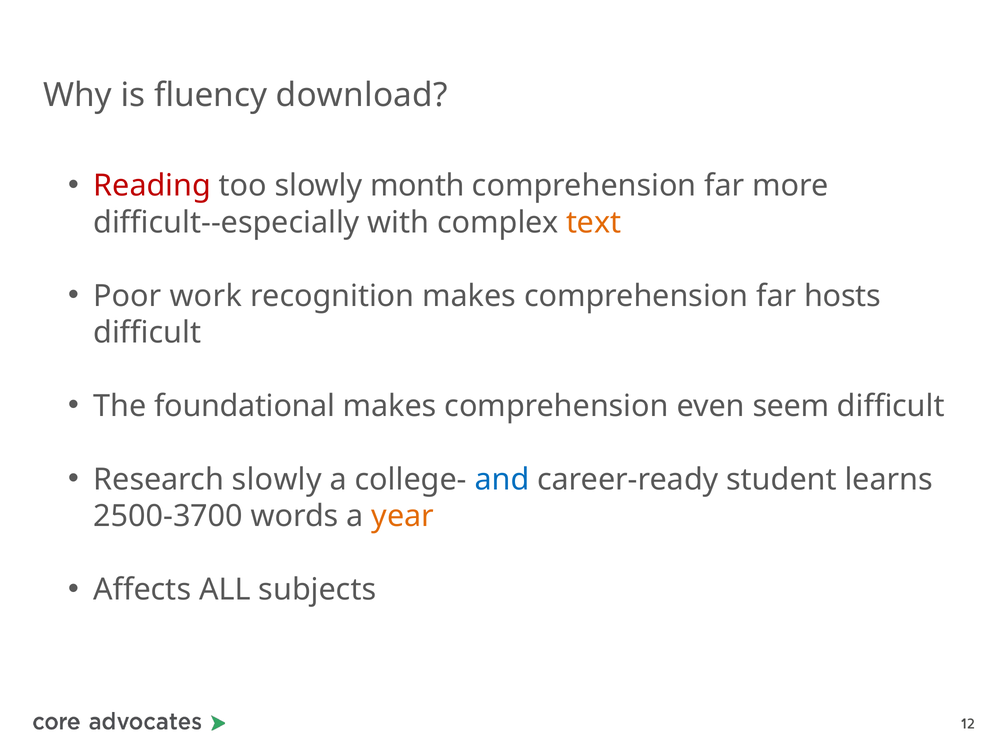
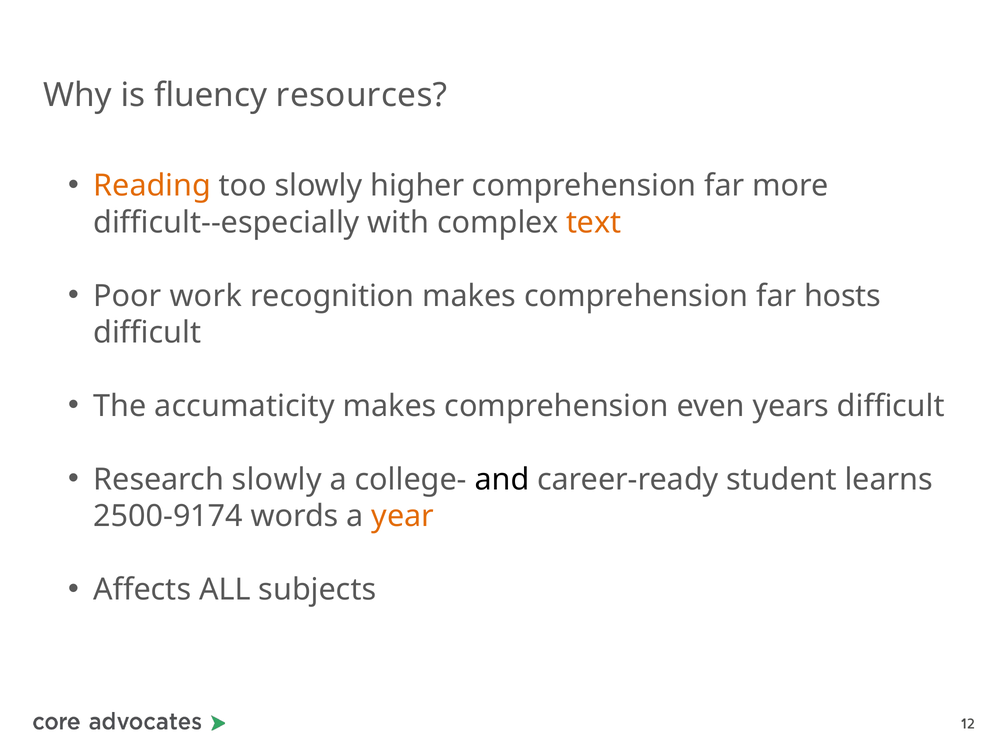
download: download -> resources
Reading colour: red -> orange
month: month -> higher
foundational: foundational -> accumaticity
seem: seem -> years
and colour: blue -> black
2500-3700: 2500-3700 -> 2500-9174
